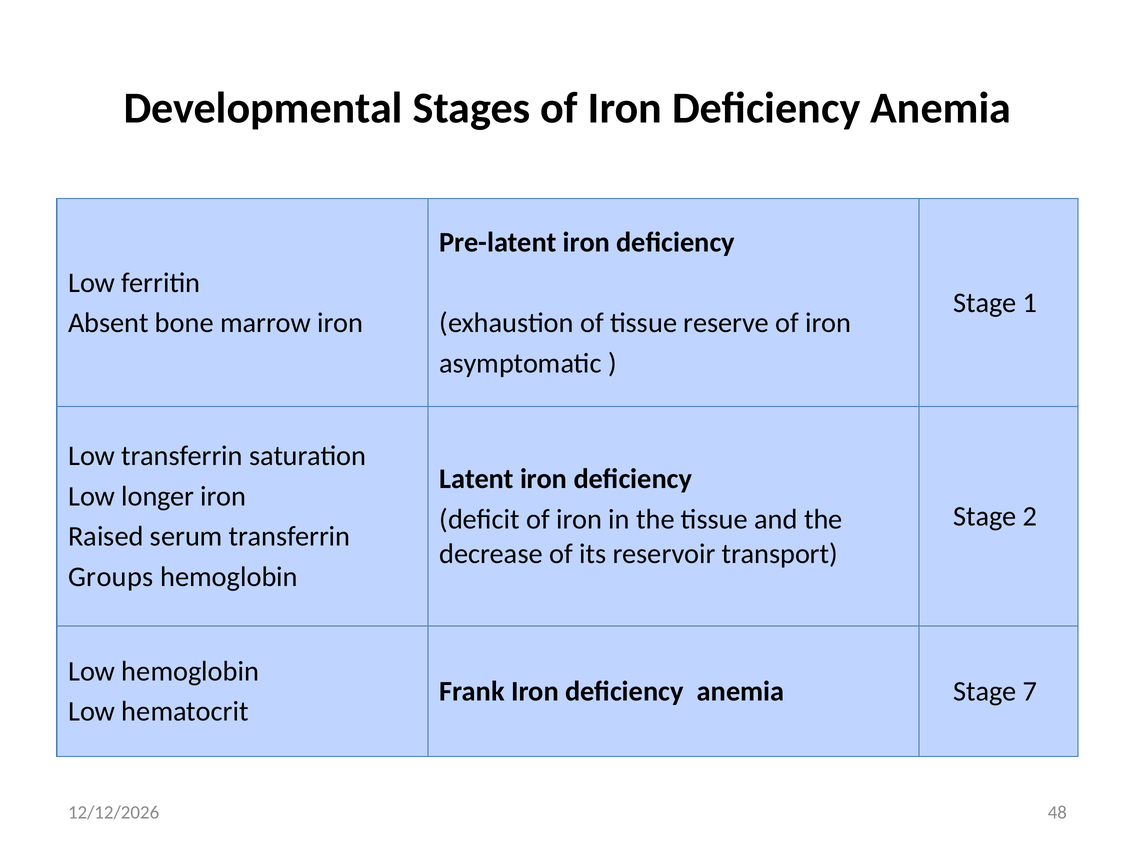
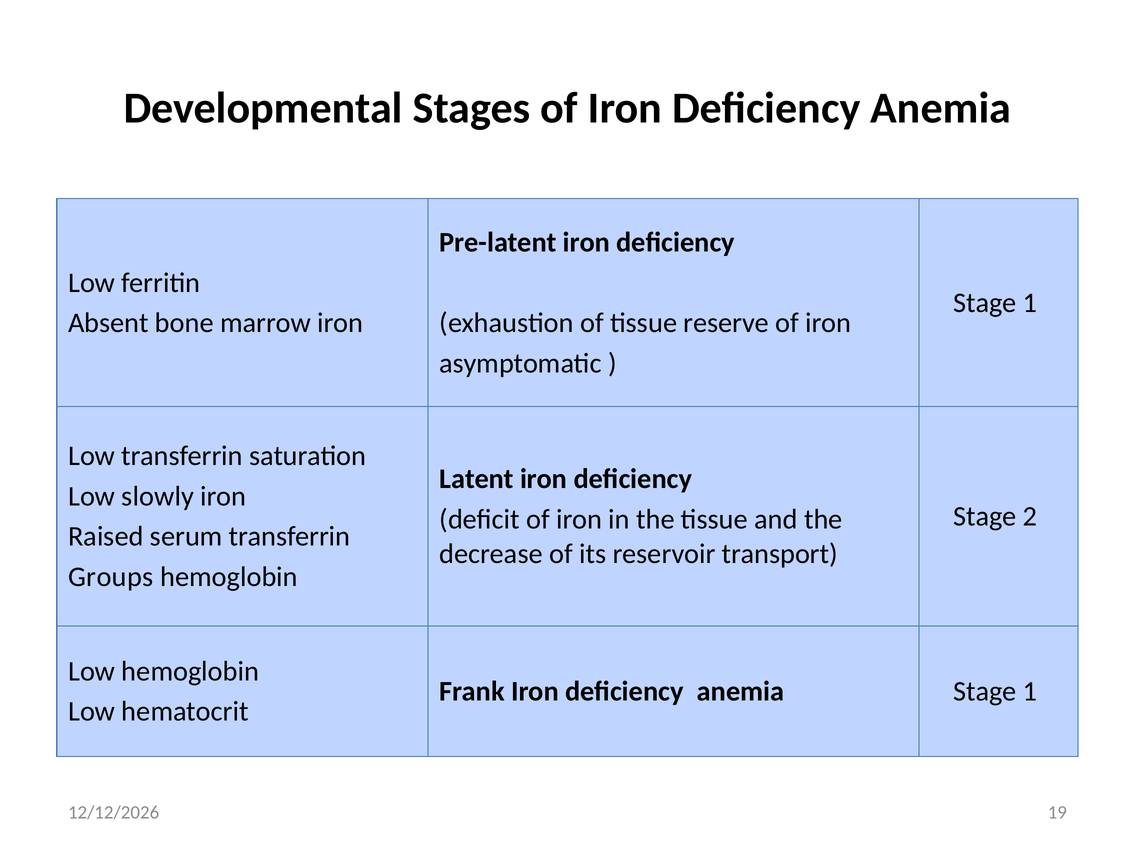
longer: longer -> slowly
anemia Stage 7: 7 -> 1
48: 48 -> 19
